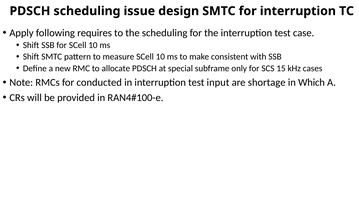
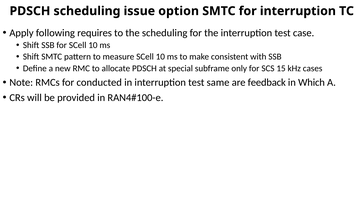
design: design -> option
input: input -> same
shortage: shortage -> feedback
